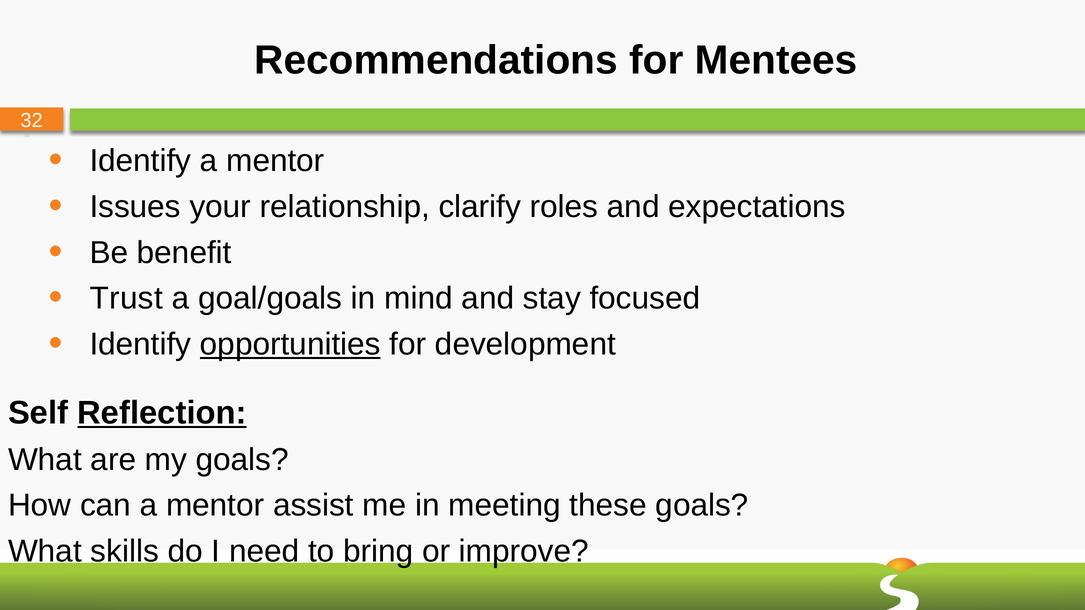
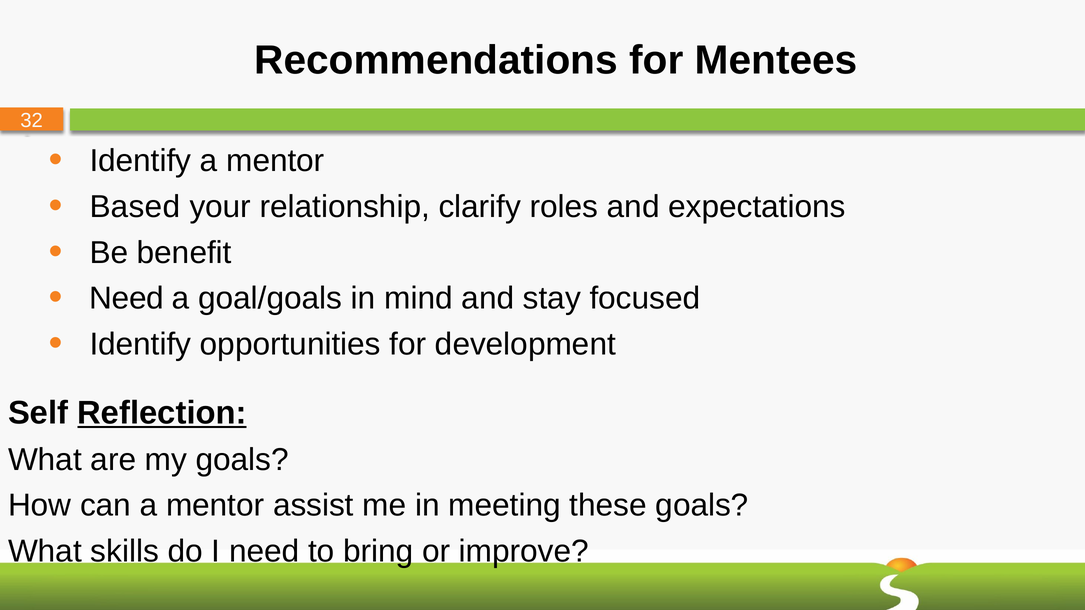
Issues: Issues -> Based
Trust at (126, 299): Trust -> Need
opportunities underline: present -> none
